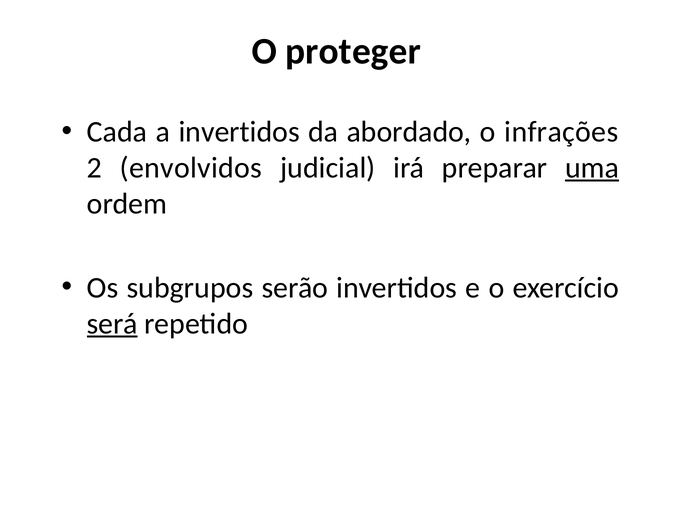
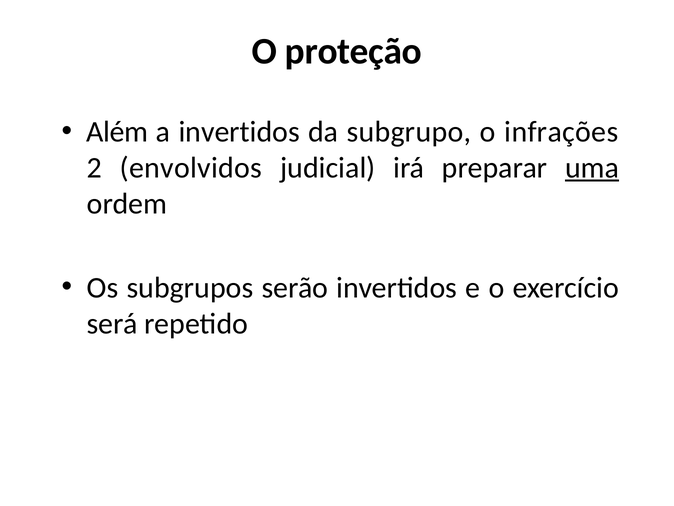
proteger: proteger -> proteção
Cada: Cada -> Além
abordado: abordado -> subgrupo
será underline: present -> none
